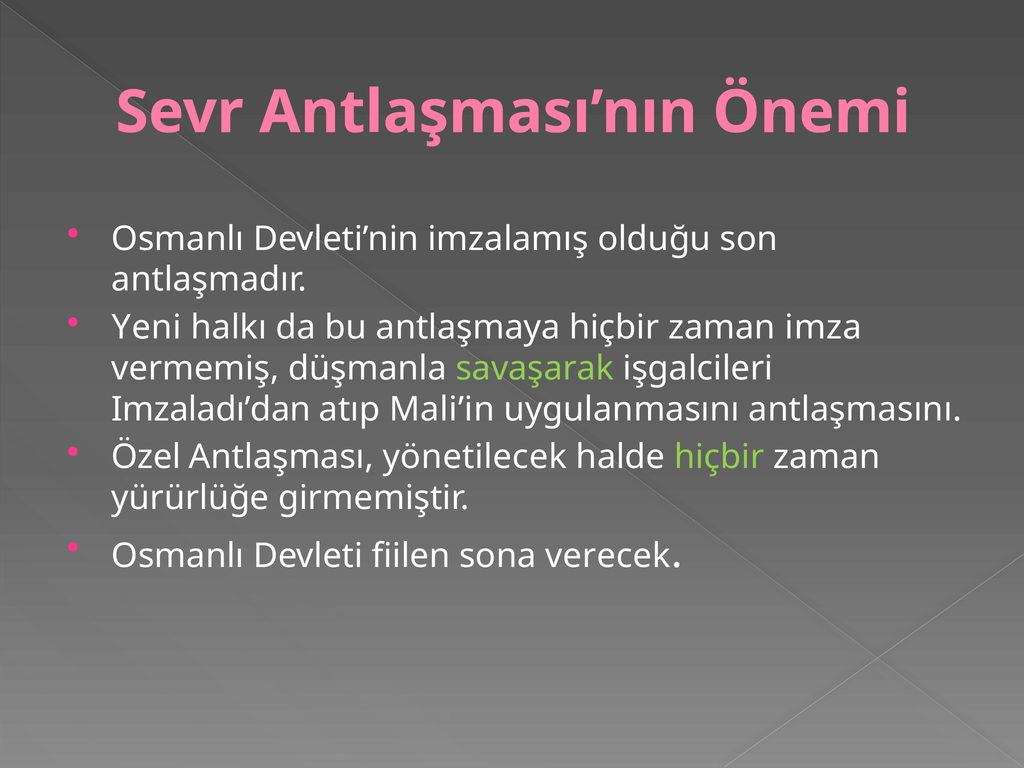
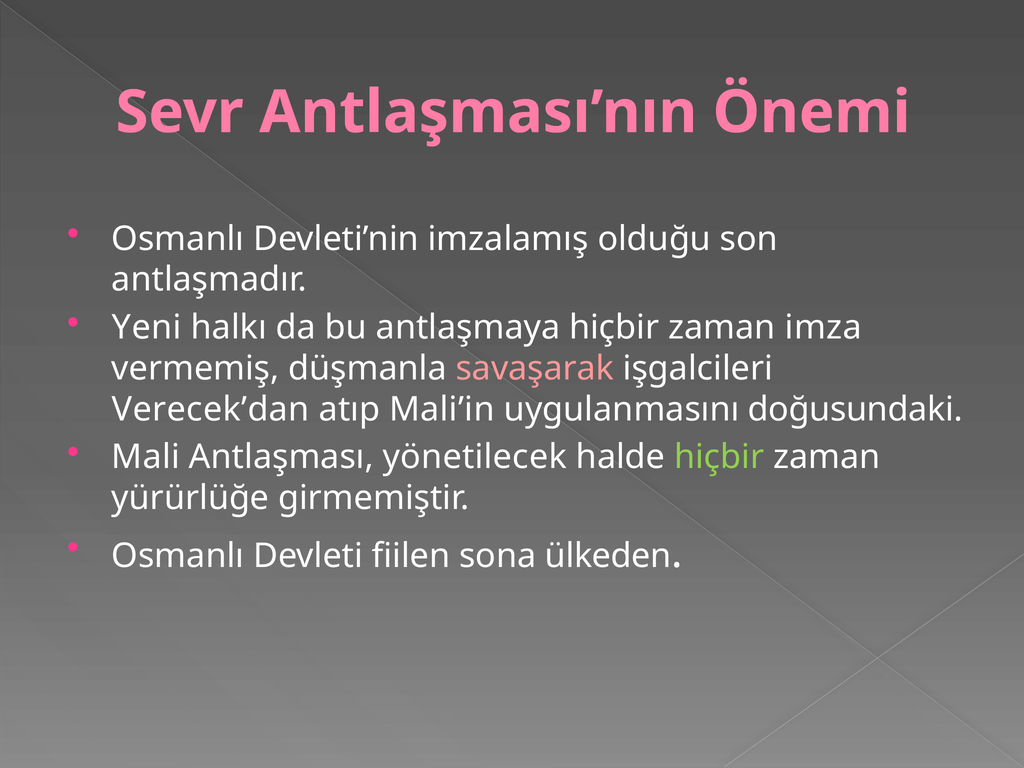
savaşarak colour: light green -> pink
Imzaladı’dan: Imzaladı’dan -> Verecek’dan
antlaşmasını: antlaşmasını -> doğusundaki
Özel: Özel -> Mali
verecek: verecek -> ülkeden
